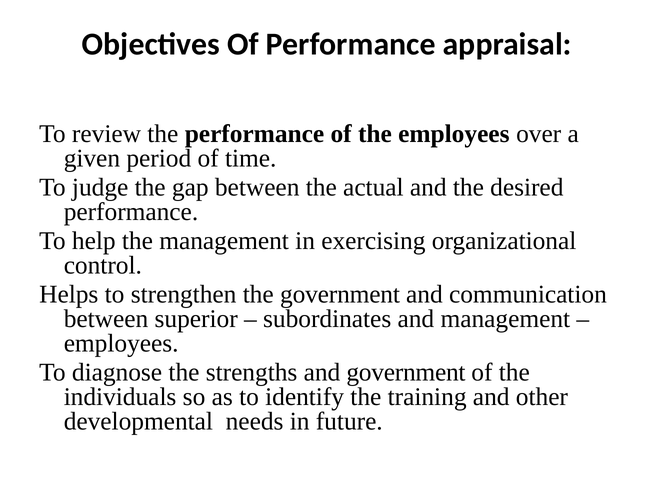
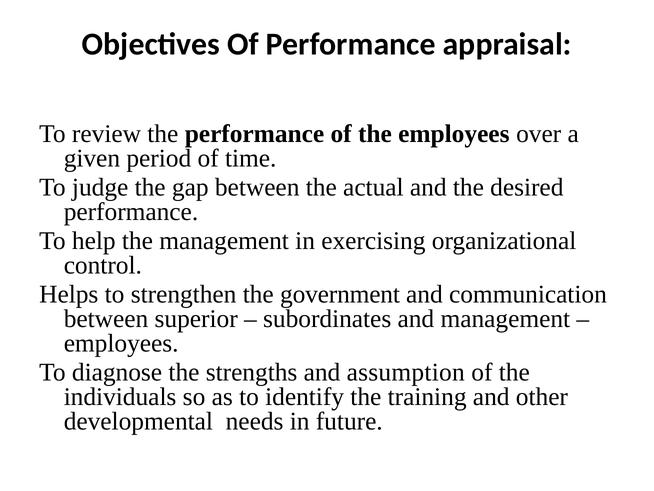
and government: government -> assumption
